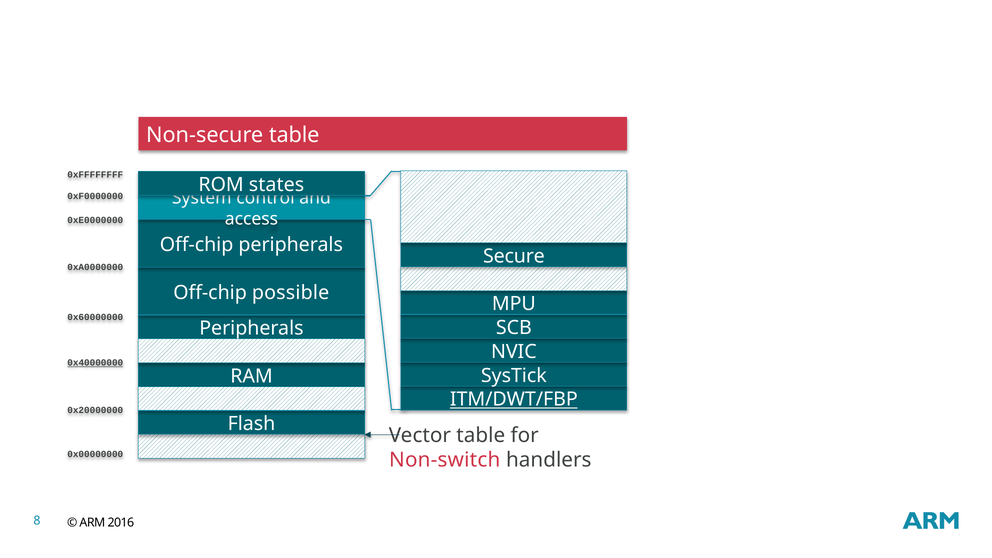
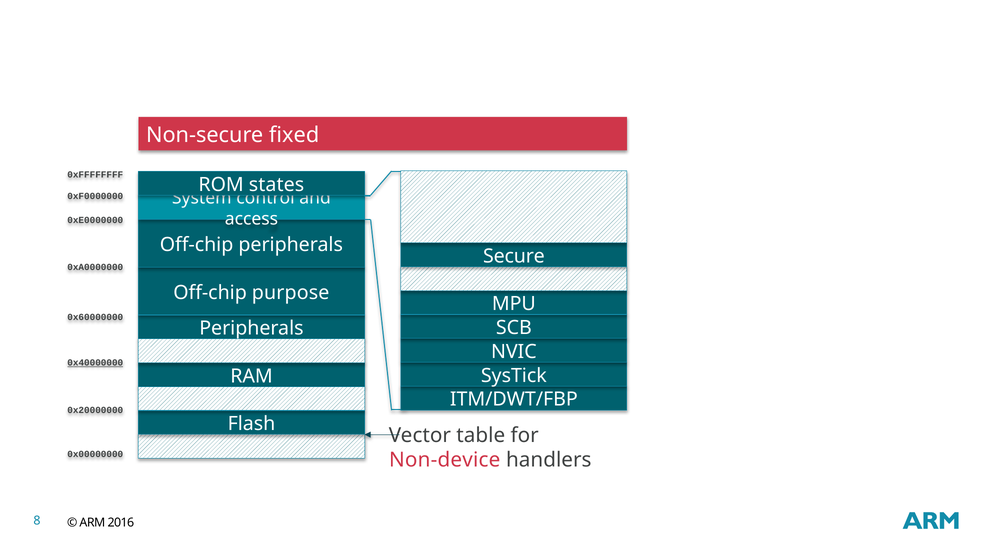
Non-secure table: table -> fixed
possible: possible -> purpose
ITM/DWT/FBP underline: present -> none
Non-switch: Non-switch -> Non-device
